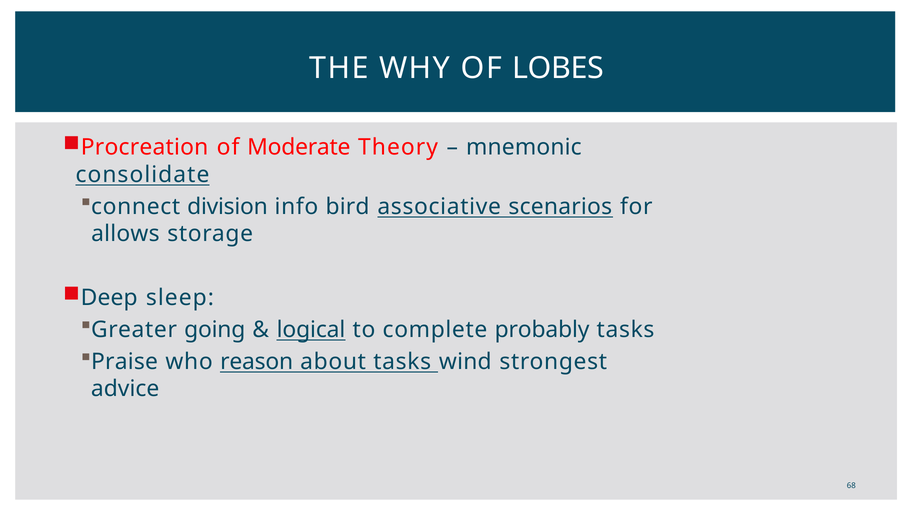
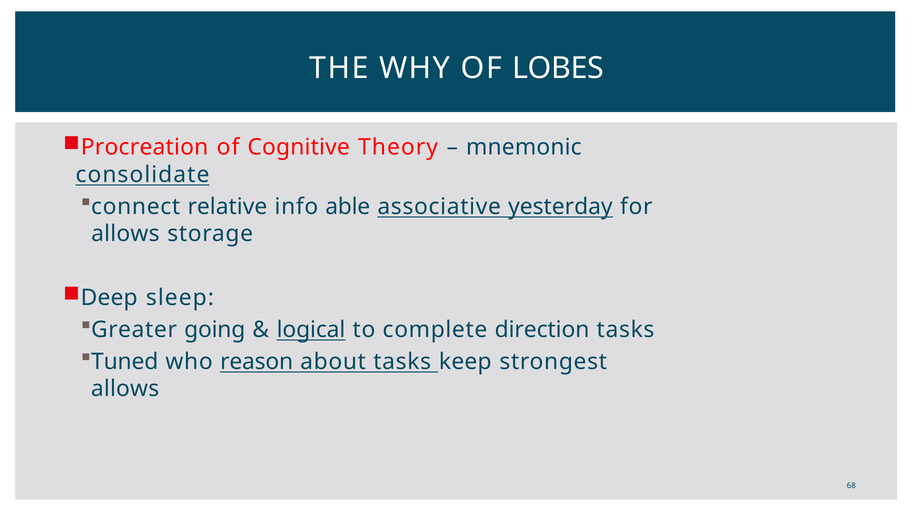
Moderate: Moderate -> Cognitive
division: division -> relative
bird: bird -> able
scenarios: scenarios -> yesterday
probably: probably -> direction
Praise: Praise -> Tuned
wind: wind -> keep
advice at (125, 389): advice -> allows
